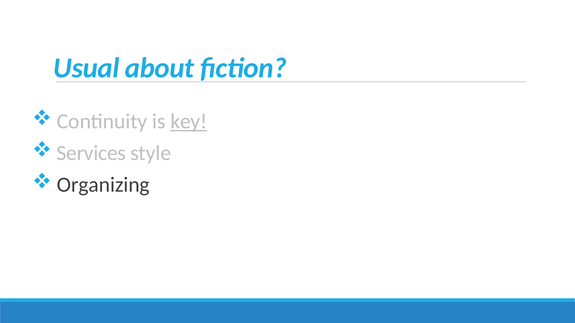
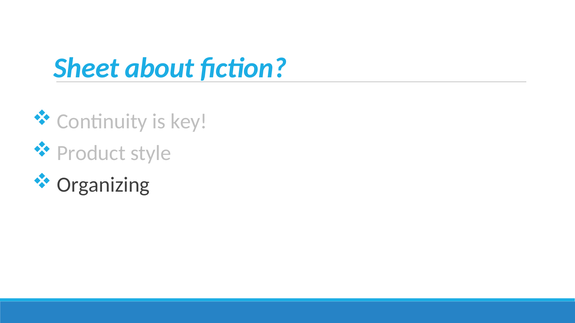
Usual: Usual -> Sheet
key underline: present -> none
Services: Services -> Product
